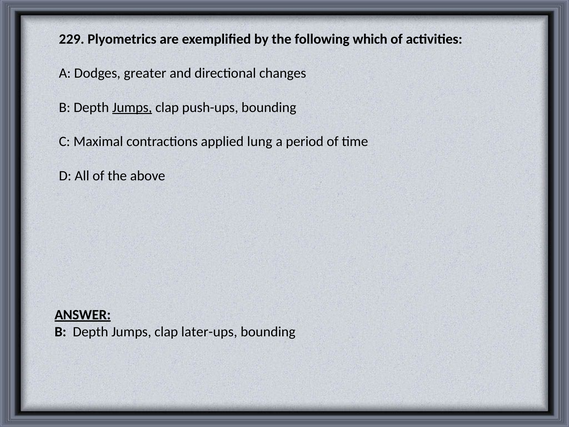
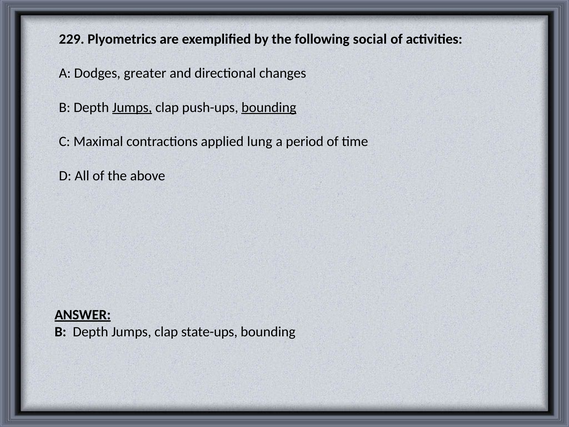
which: which -> social
bounding at (269, 107) underline: none -> present
later-ups: later-ups -> state-ups
